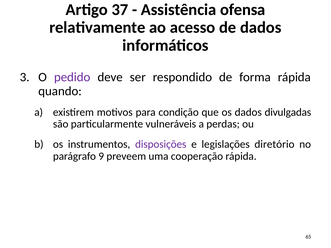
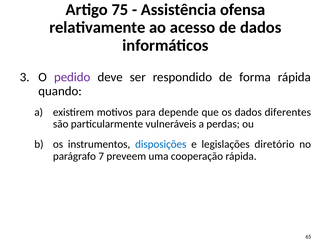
37: 37 -> 75
condição: condição -> depende
divulgadas: divulgadas -> diferentes
disposições colour: purple -> blue
9: 9 -> 7
